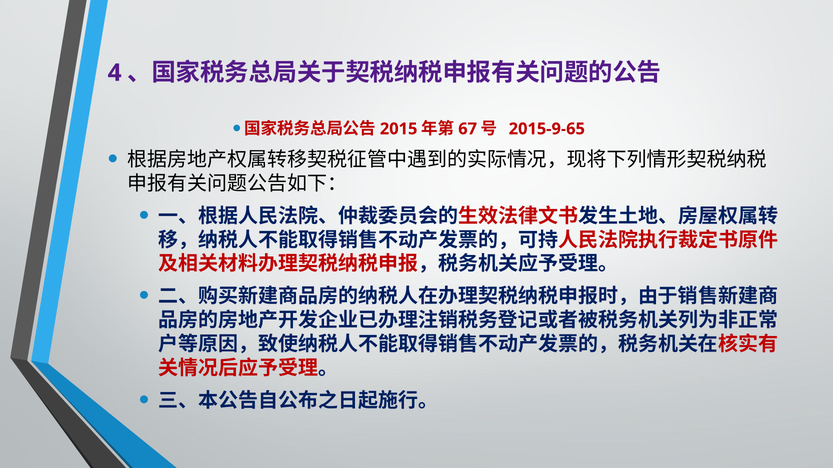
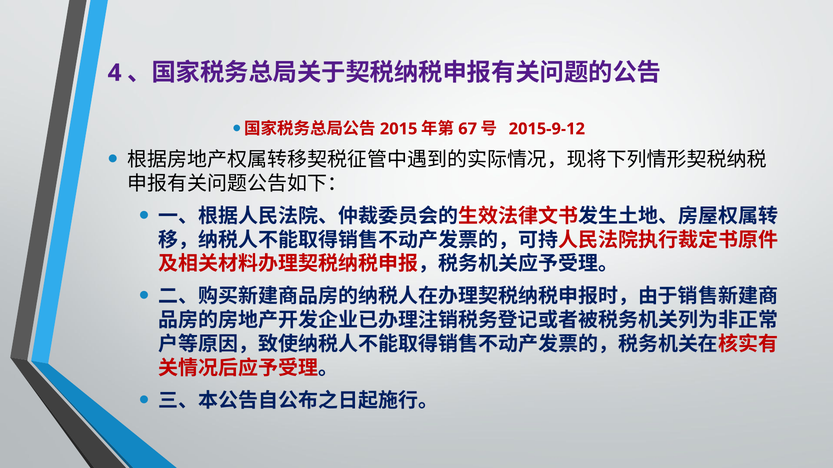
2015-9-65: 2015-9-65 -> 2015-9-12
